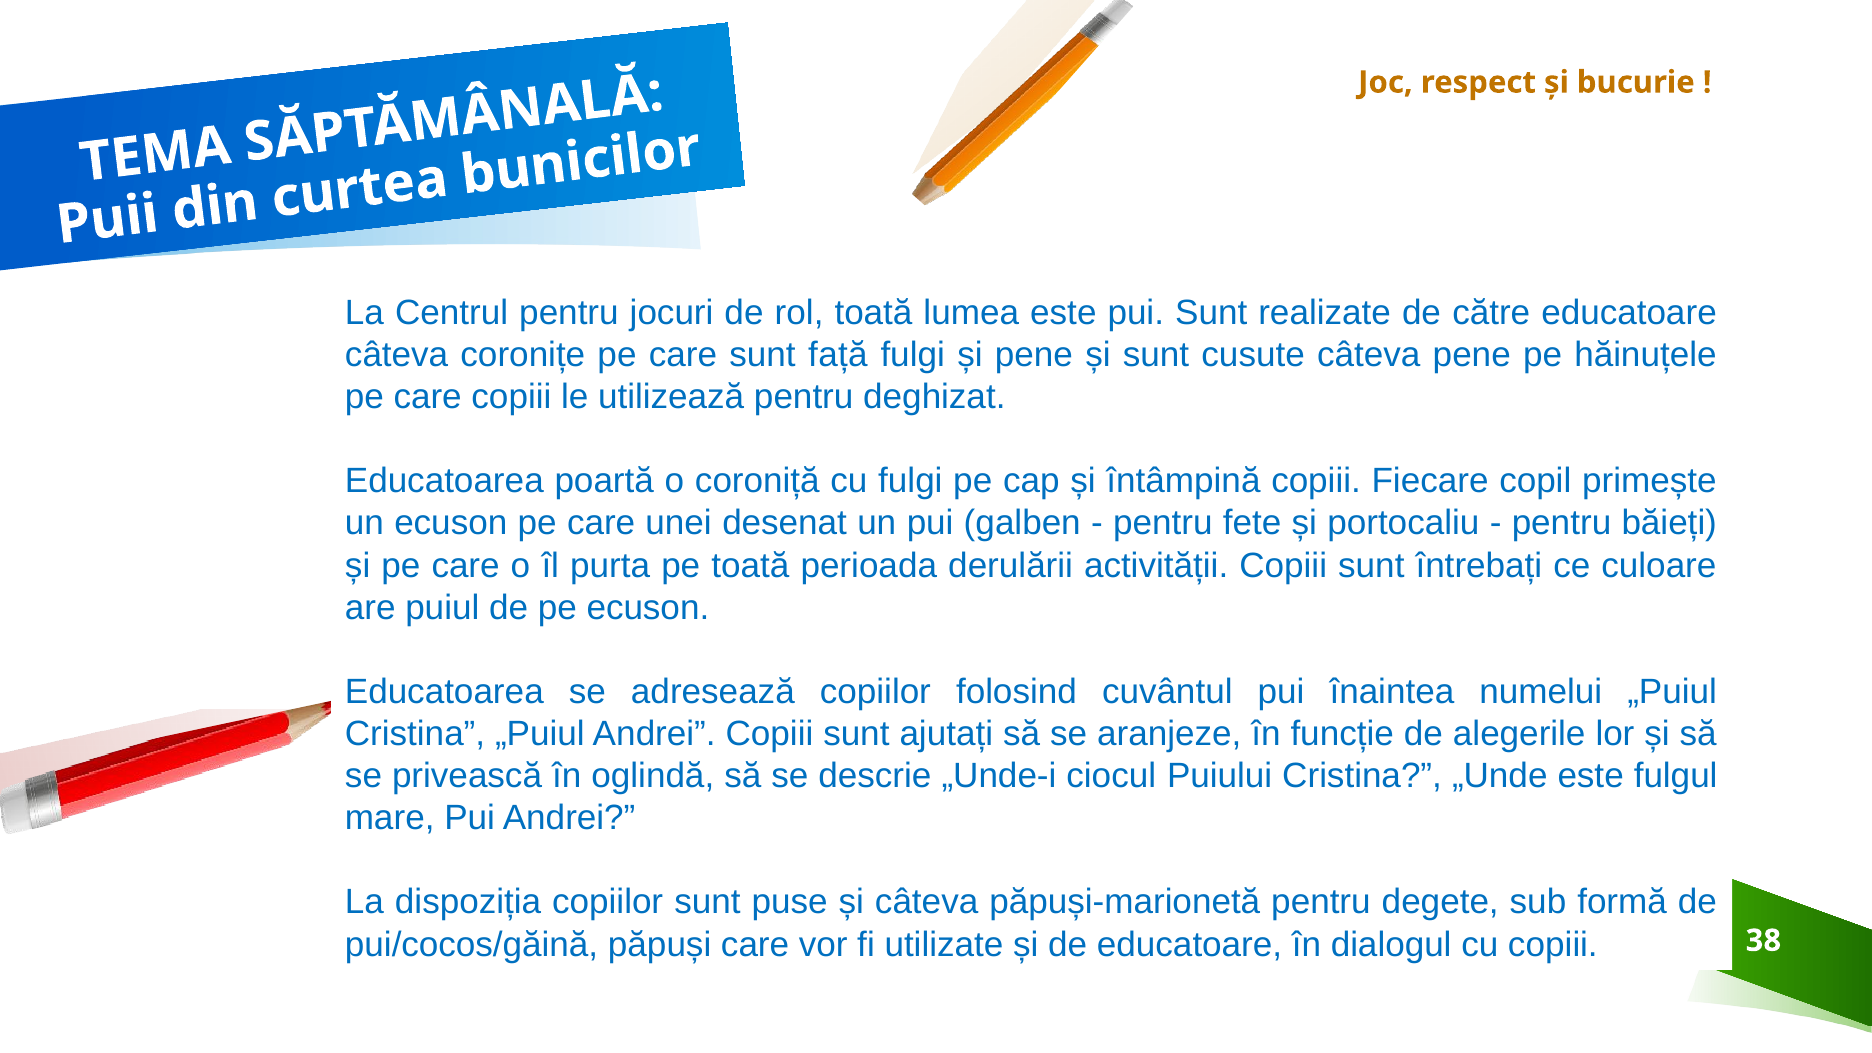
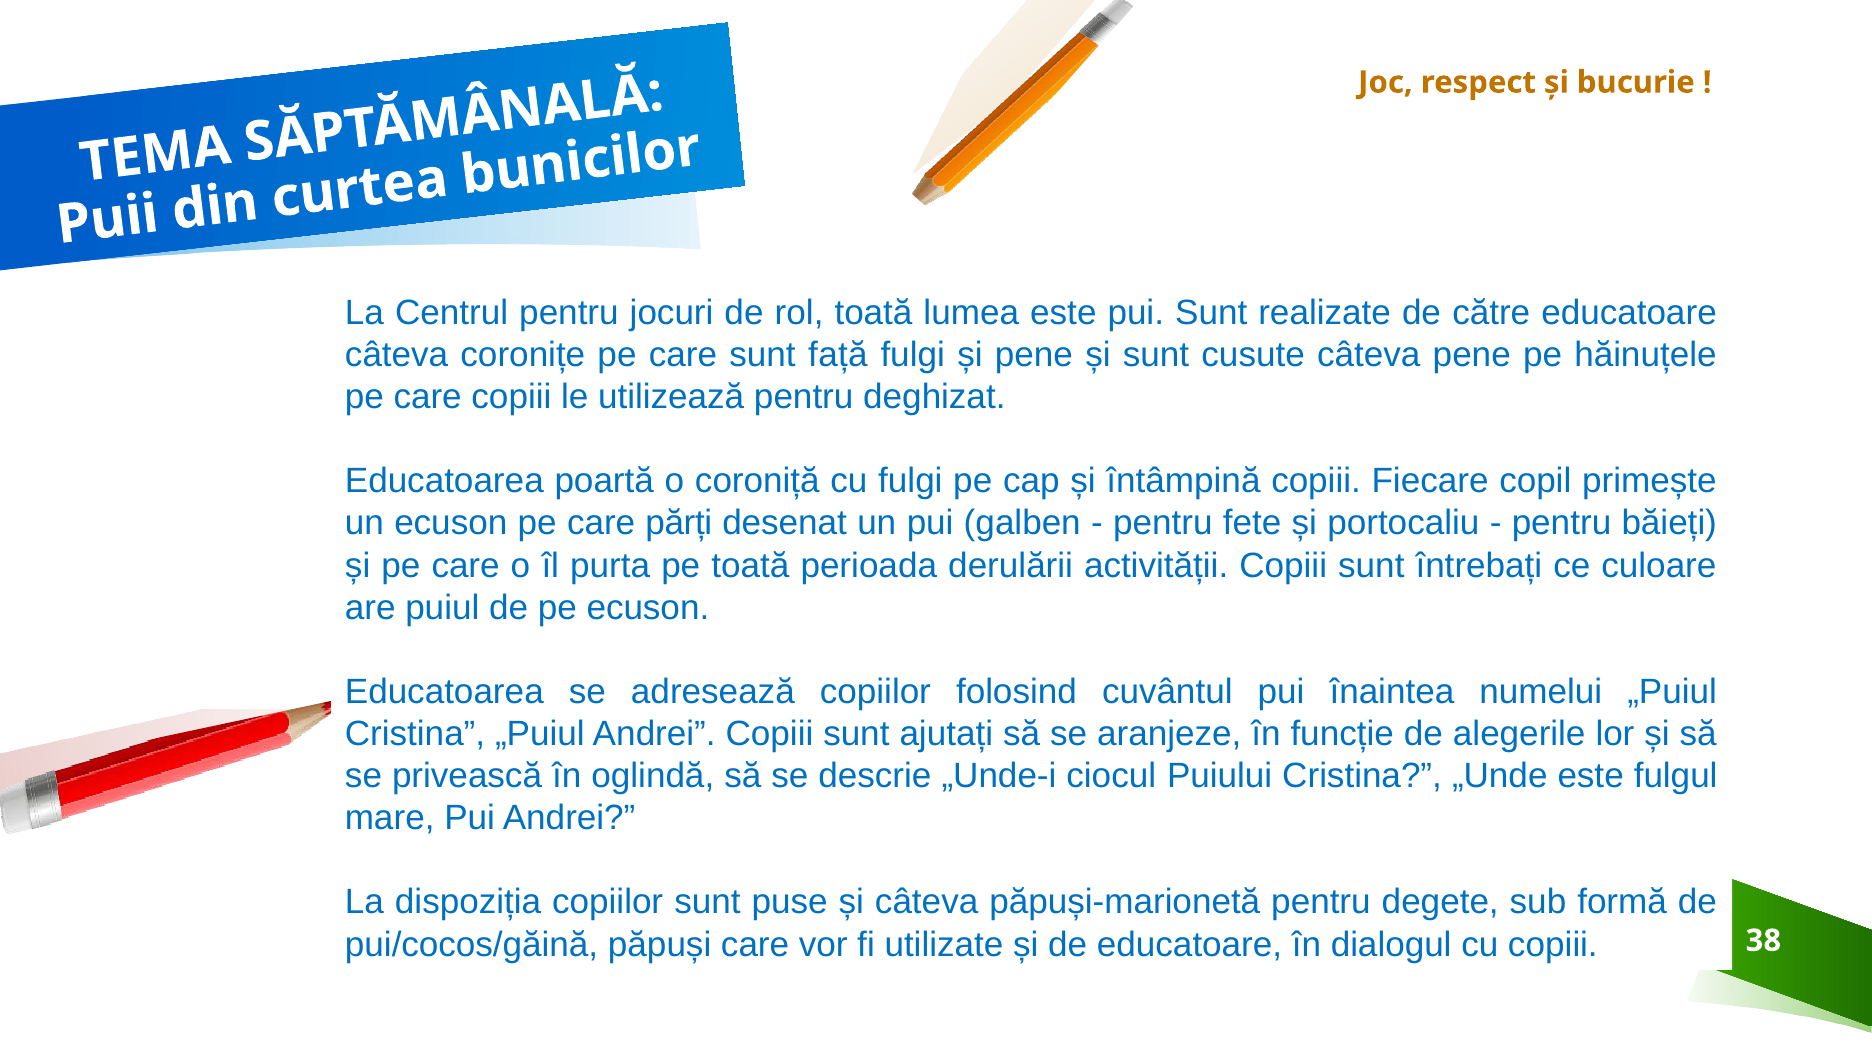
unei: unei -> părți
